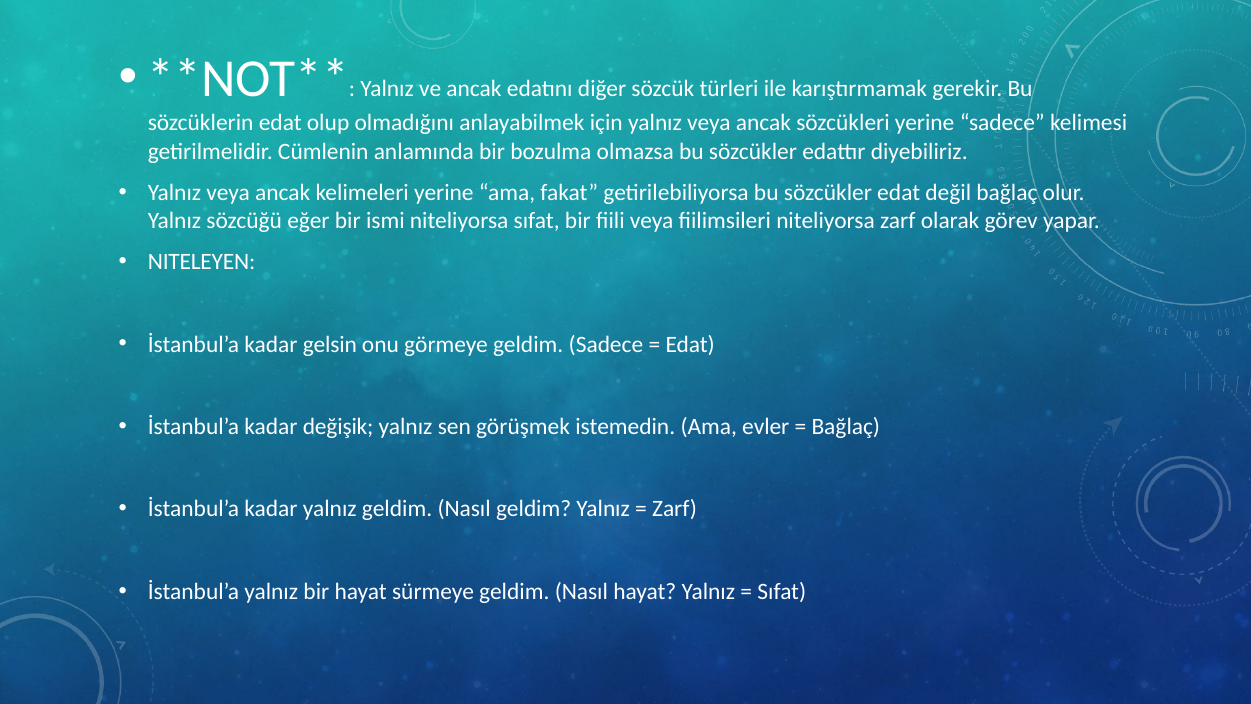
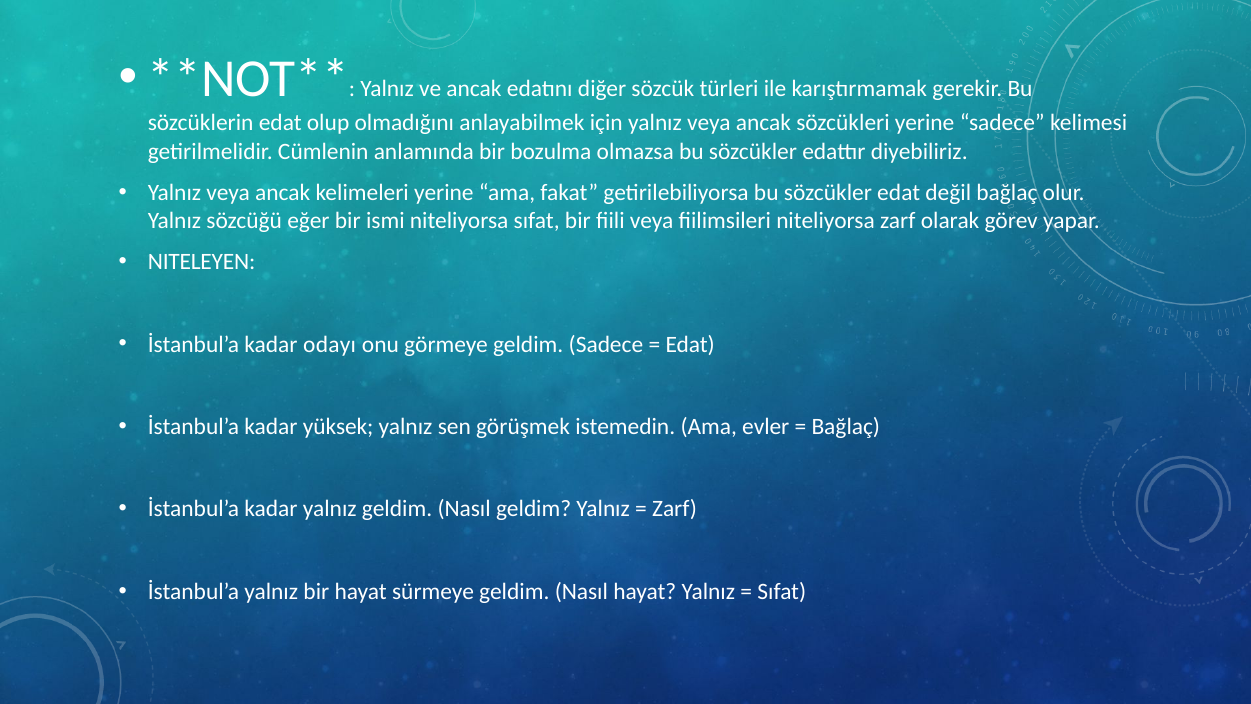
gelsin: gelsin -> odayı
değişik: değişik -> yüksek
